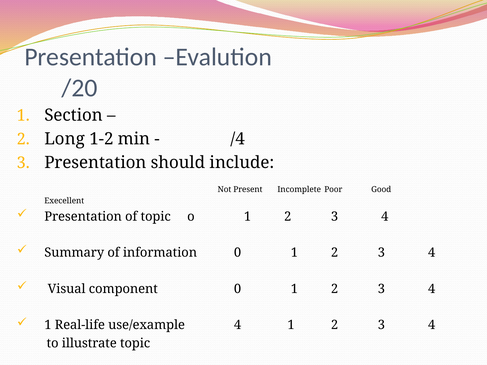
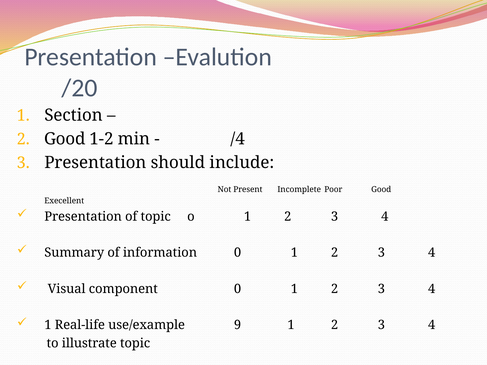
2 Long: Long -> Good
use/example 4: 4 -> 9
